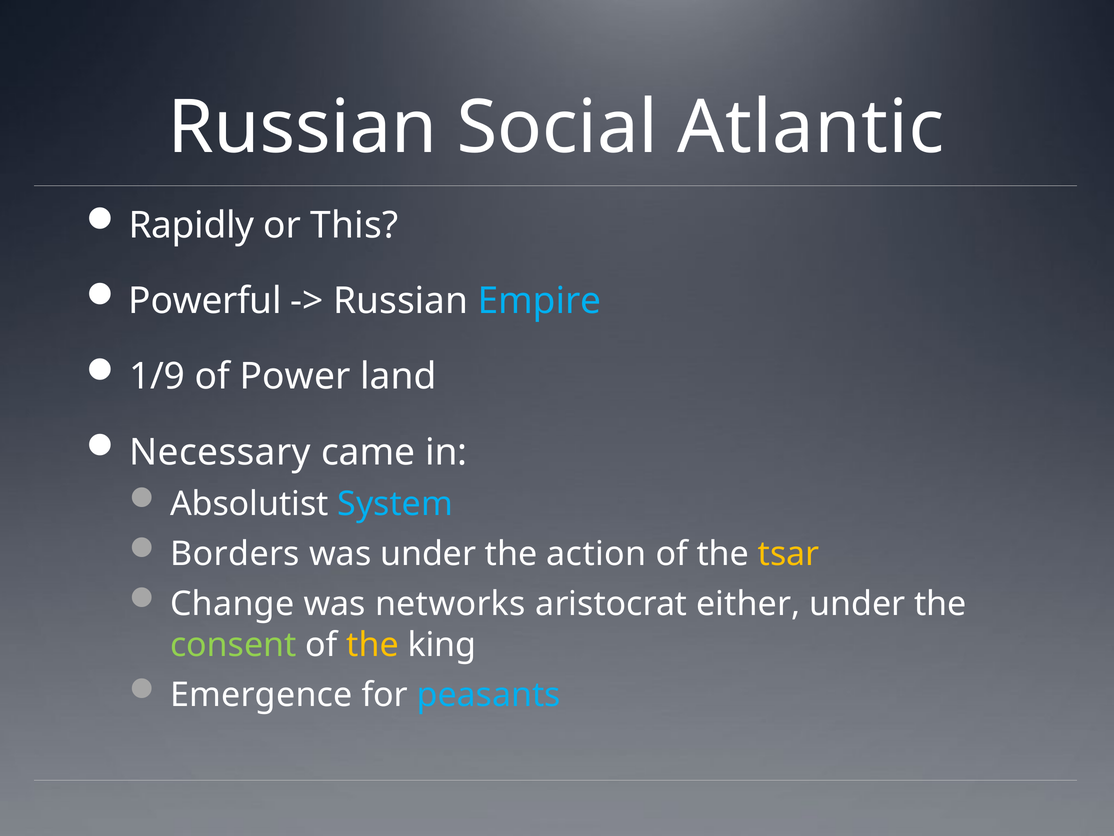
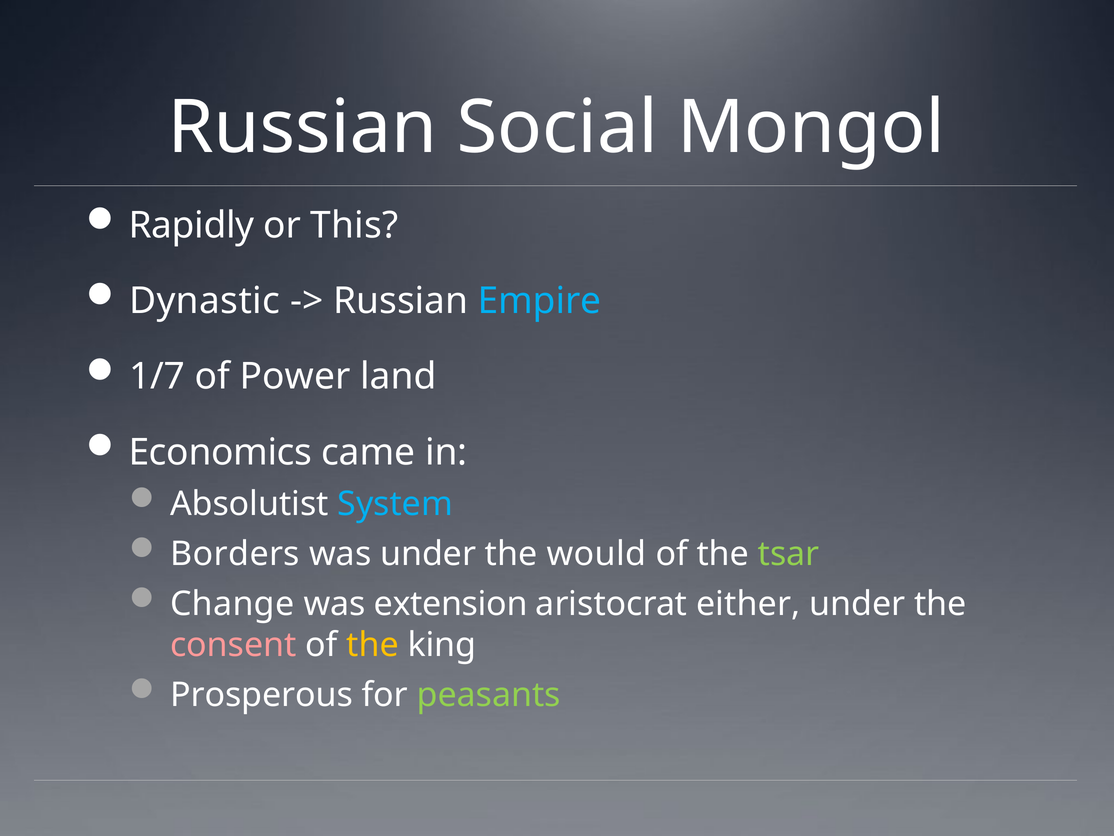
Atlantic: Atlantic -> Mongol
Powerful: Powerful -> Dynastic
1/9: 1/9 -> 1/7
Necessary: Necessary -> Economics
action: action -> would
tsar colour: yellow -> light green
networks: networks -> extension
consent colour: light green -> pink
Emergence: Emergence -> Prosperous
peasants colour: light blue -> light green
